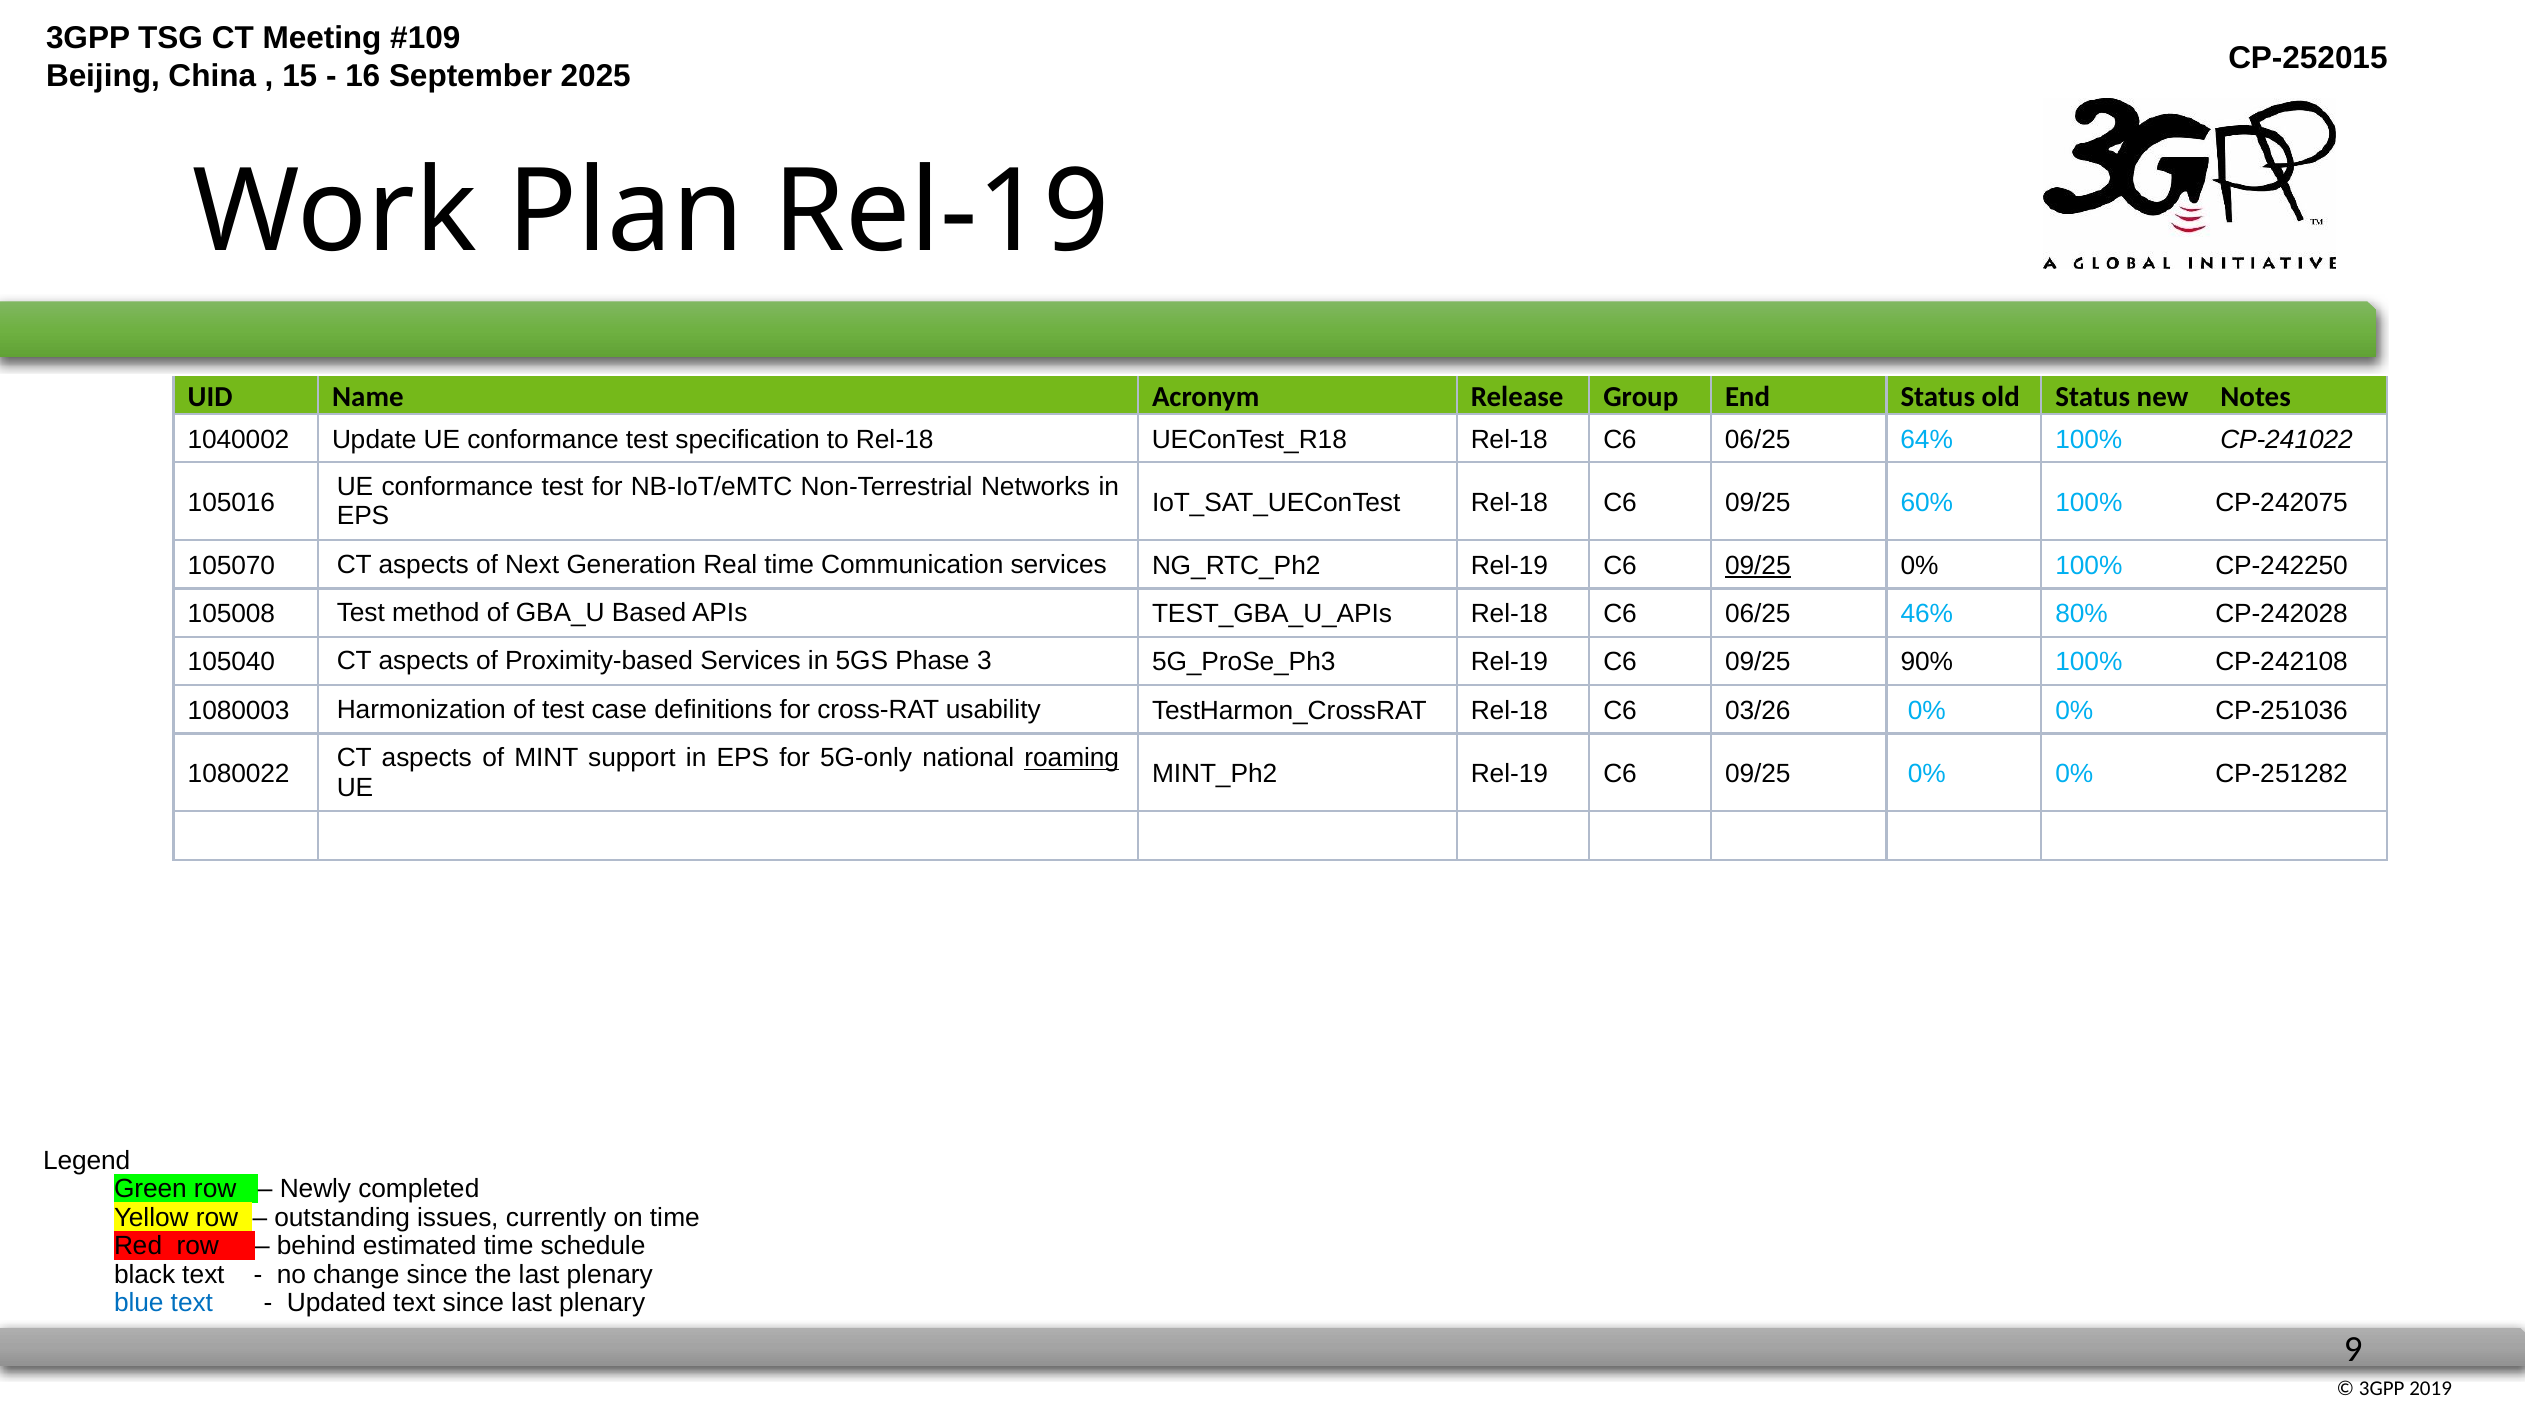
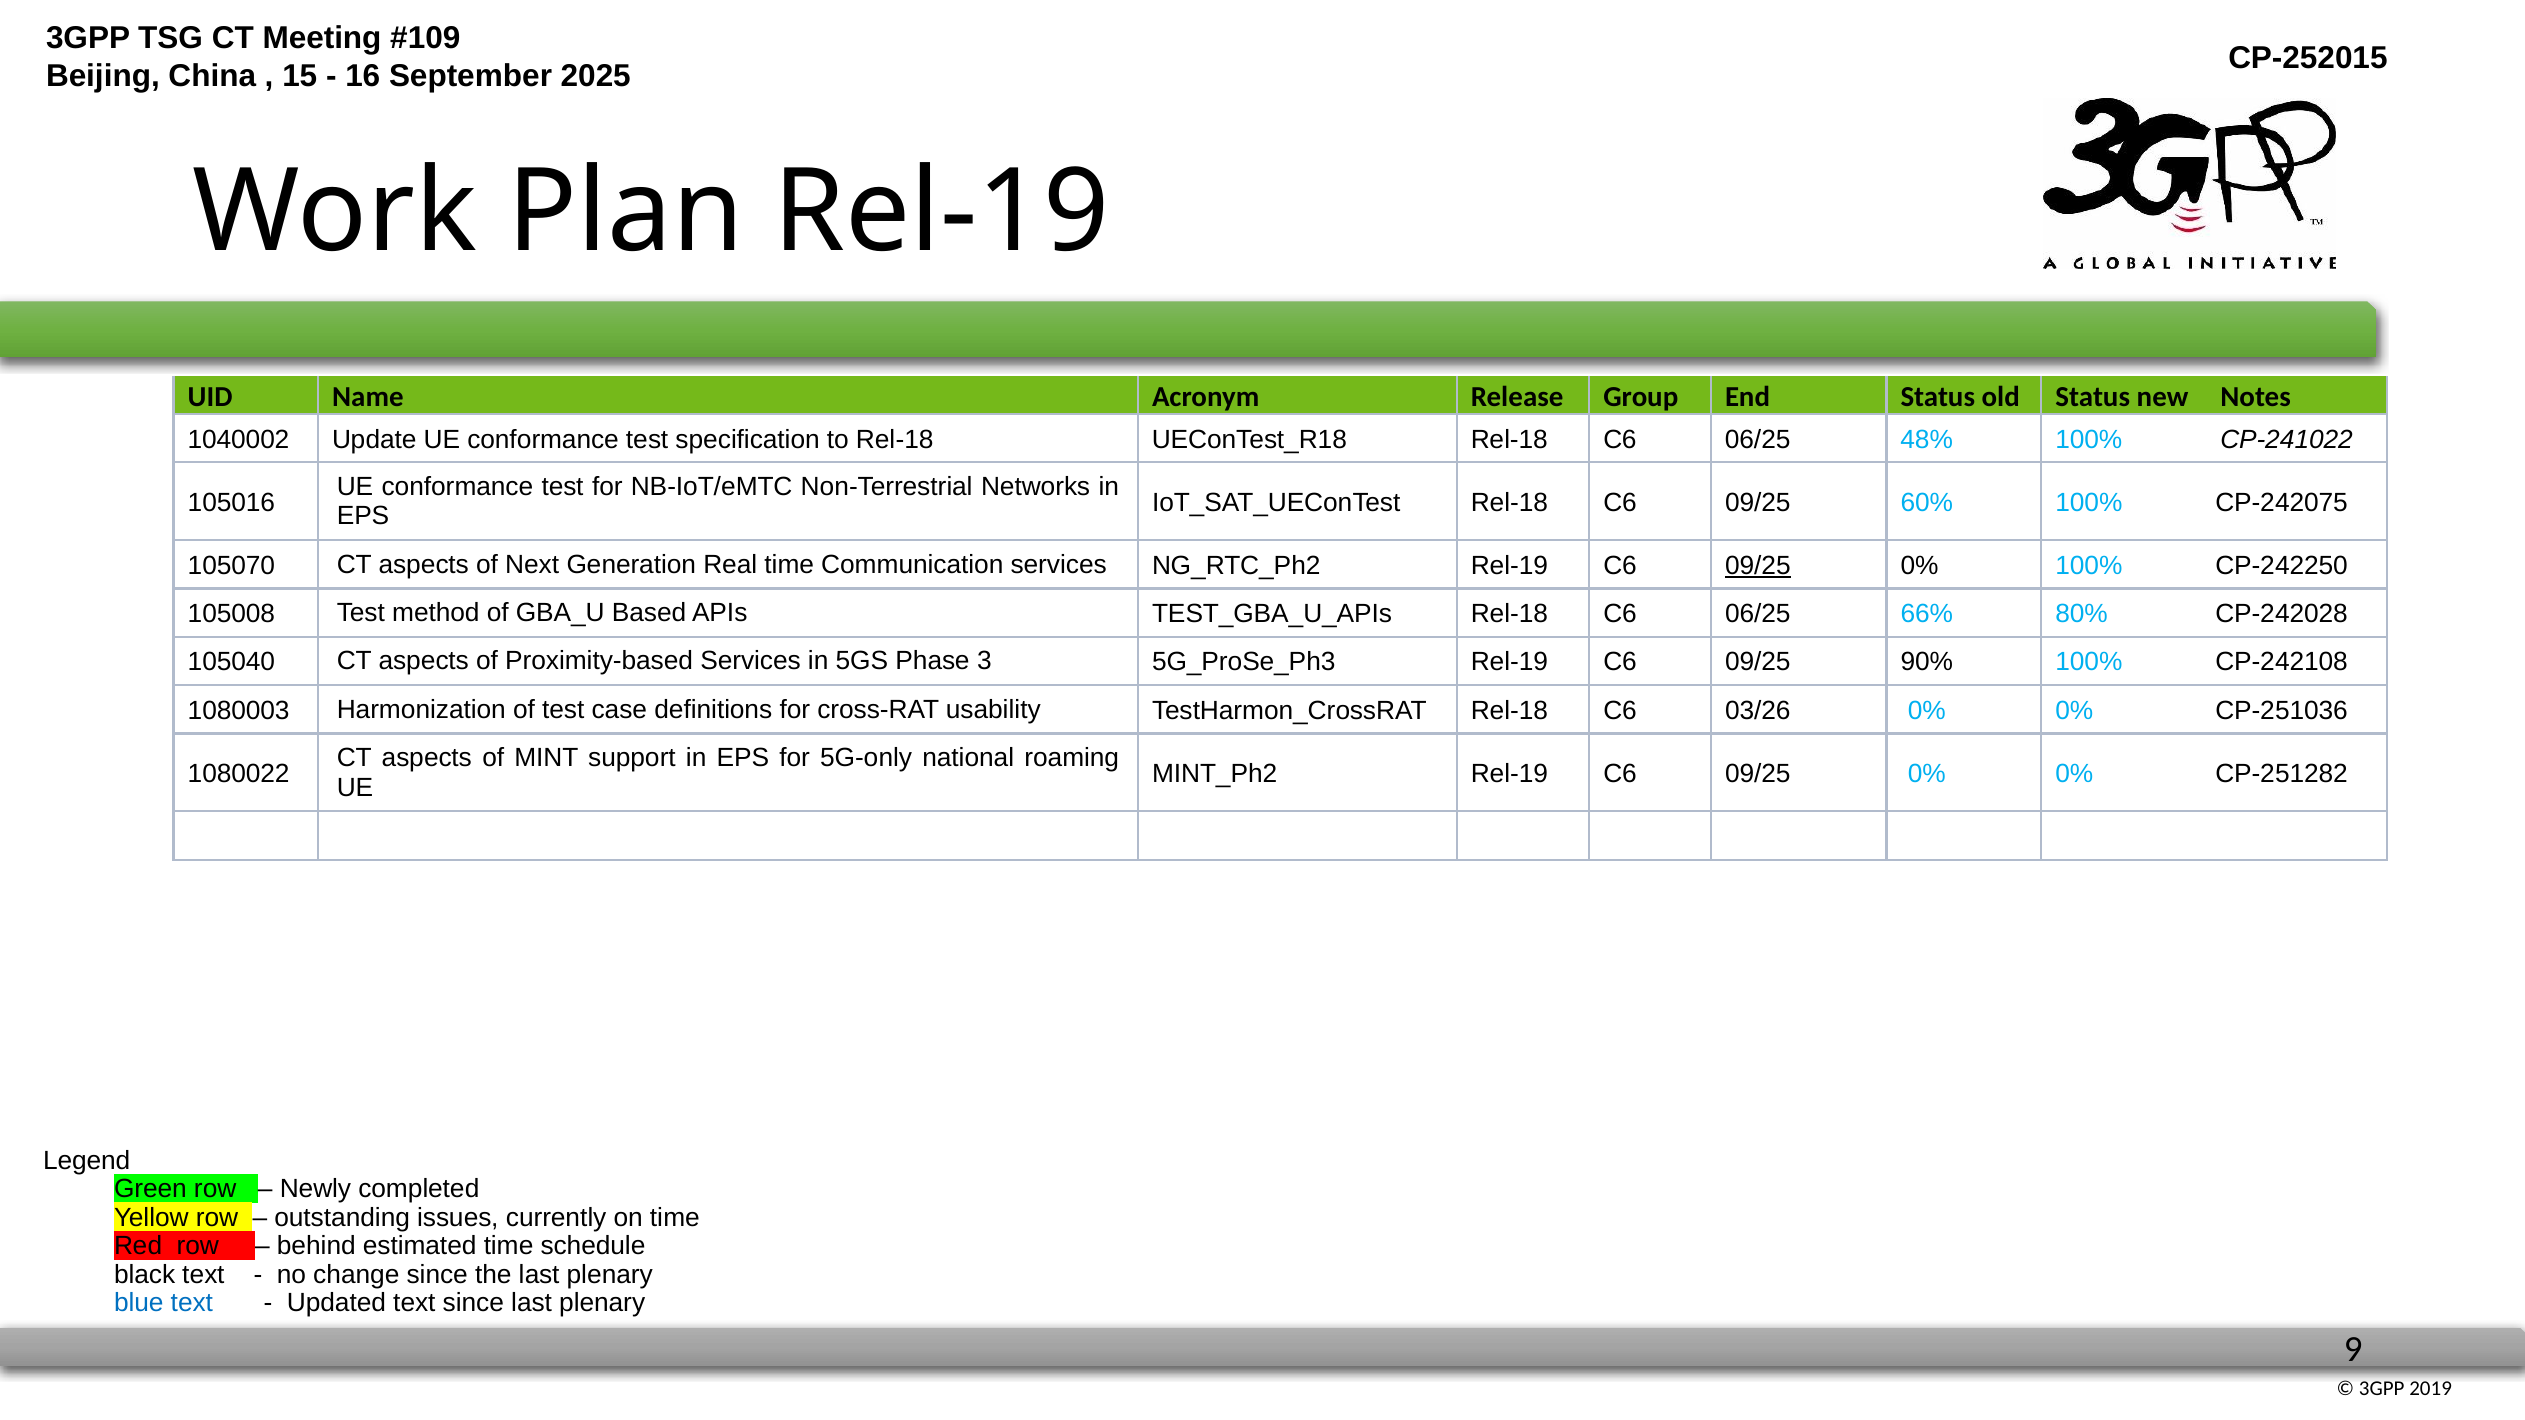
64%: 64% -> 48%
46%: 46% -> 66%
roaming underline: present -> none
